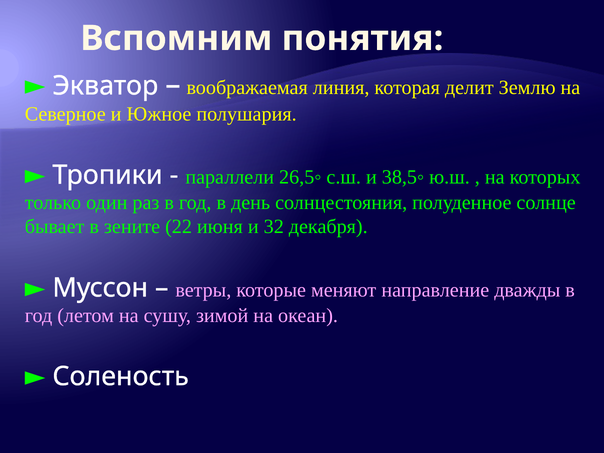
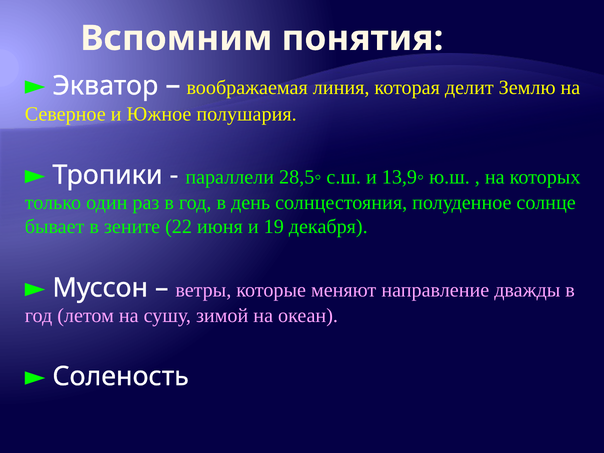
26,5◦: 26,5◦ -> 28,5◦
38,5◦: 38,5◦ -> 13,9◦
32: 32 -> 19
